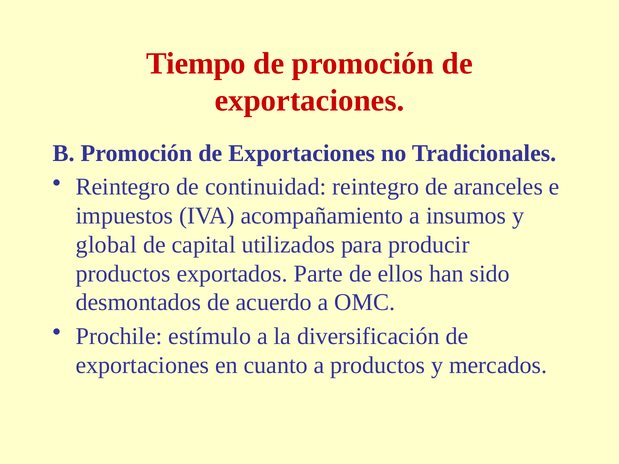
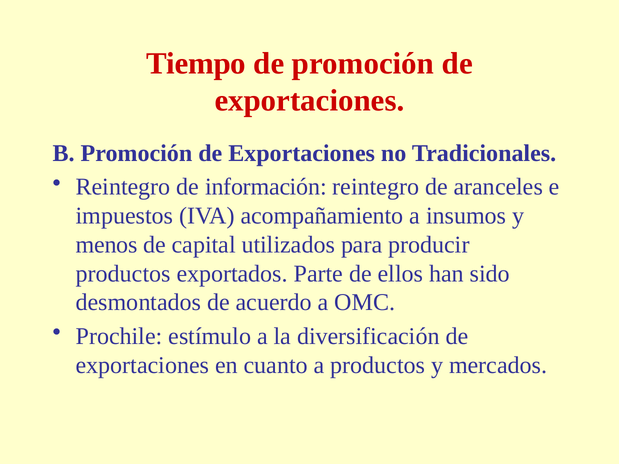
continuidad: continuidad -> información
global: global -> menos
